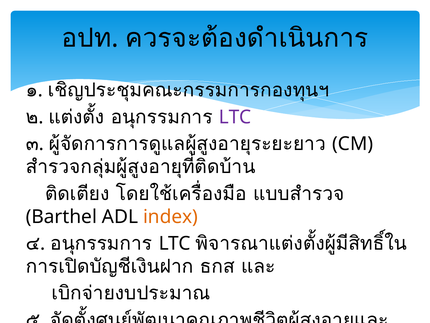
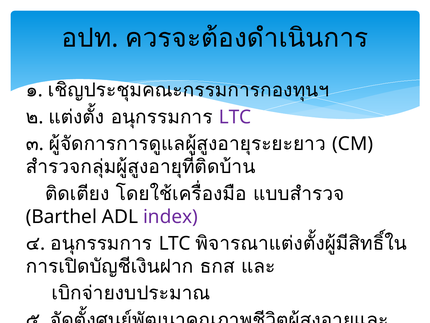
index colour: orange -> purple
